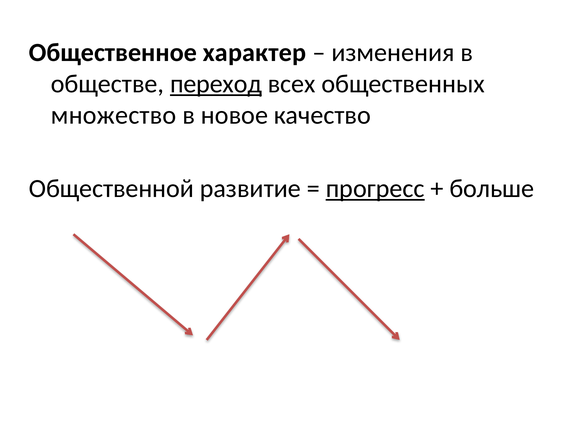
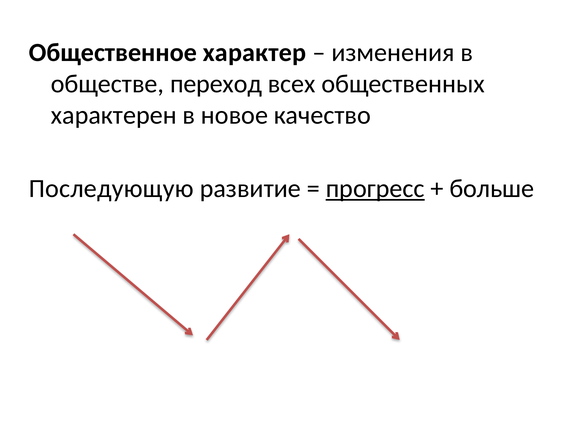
переход underline: present -> none
множество: множество -> характерен
Общественной: Общественной -> Последующую
